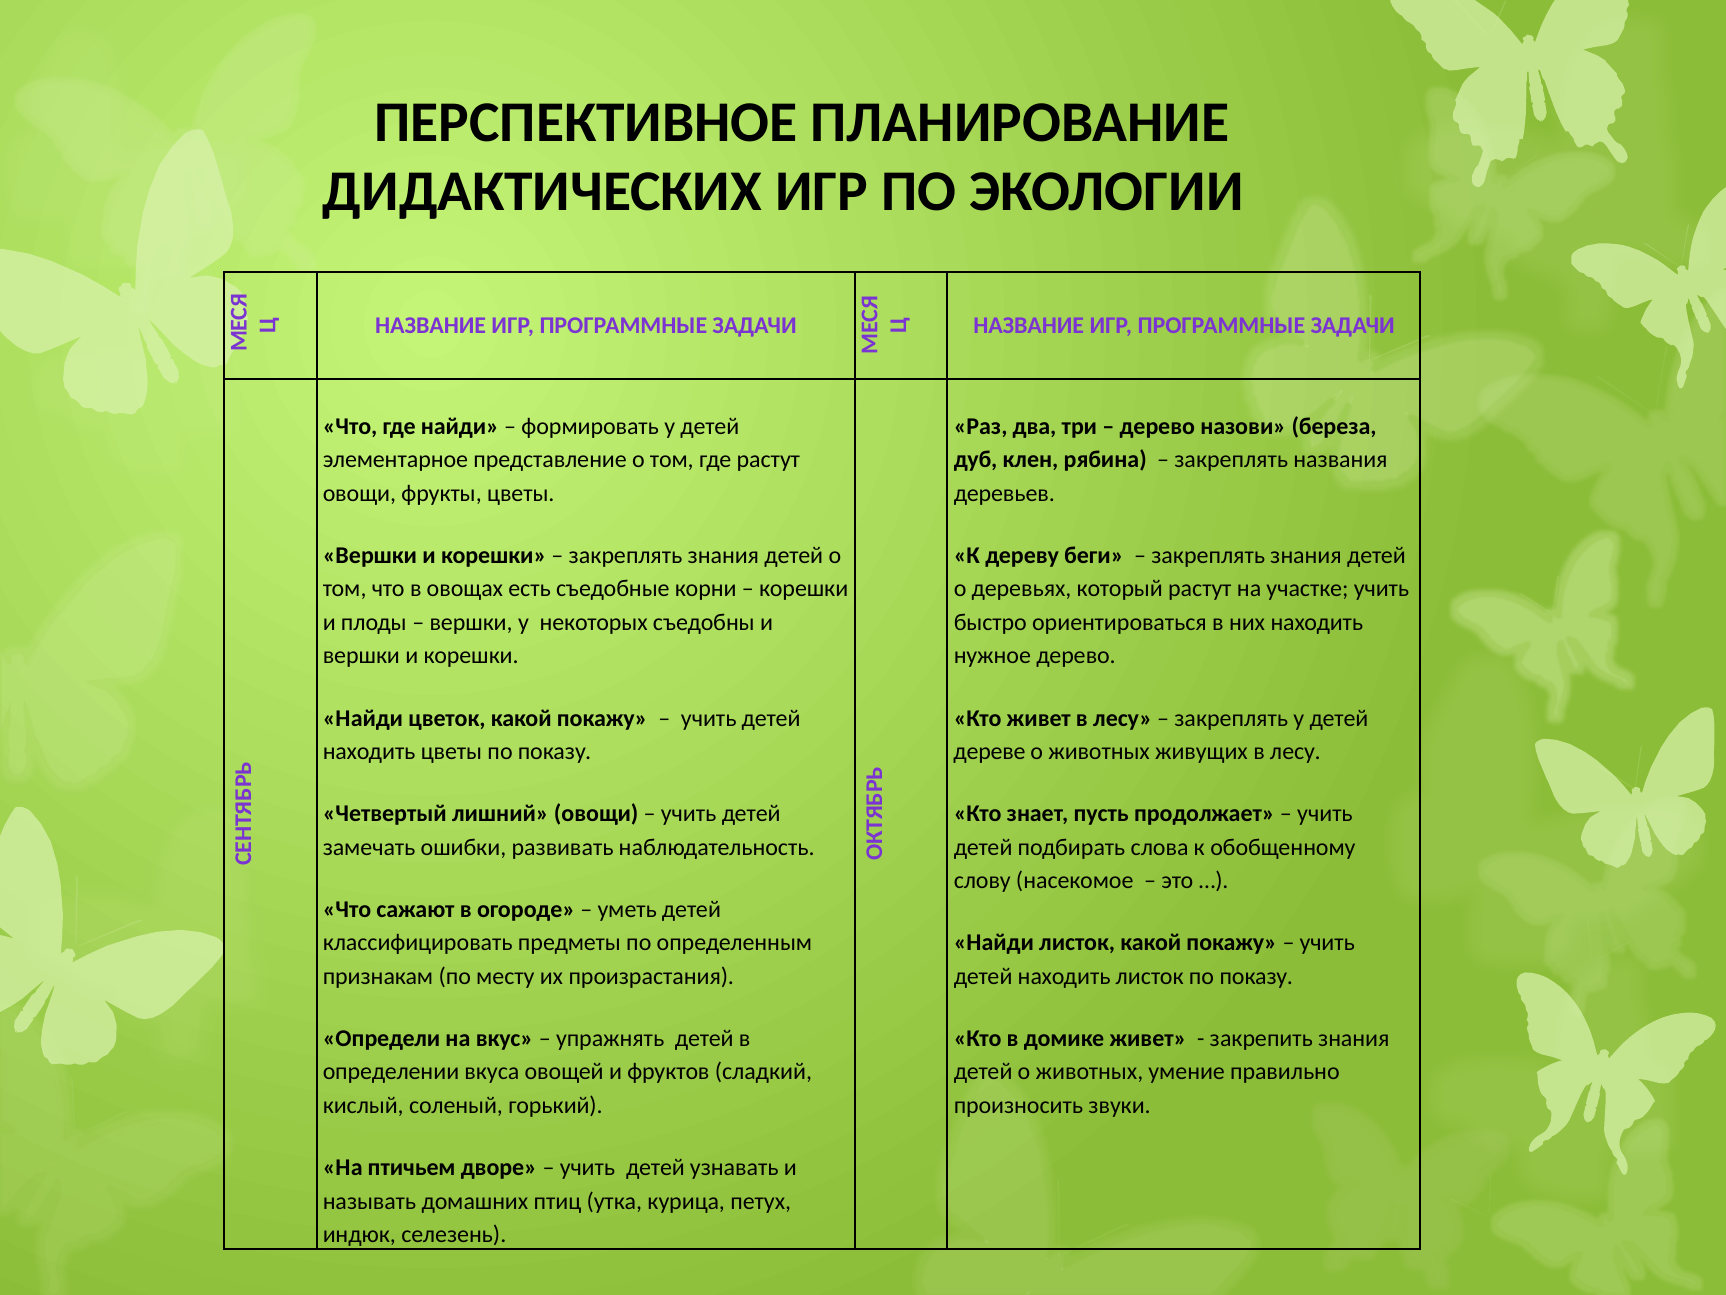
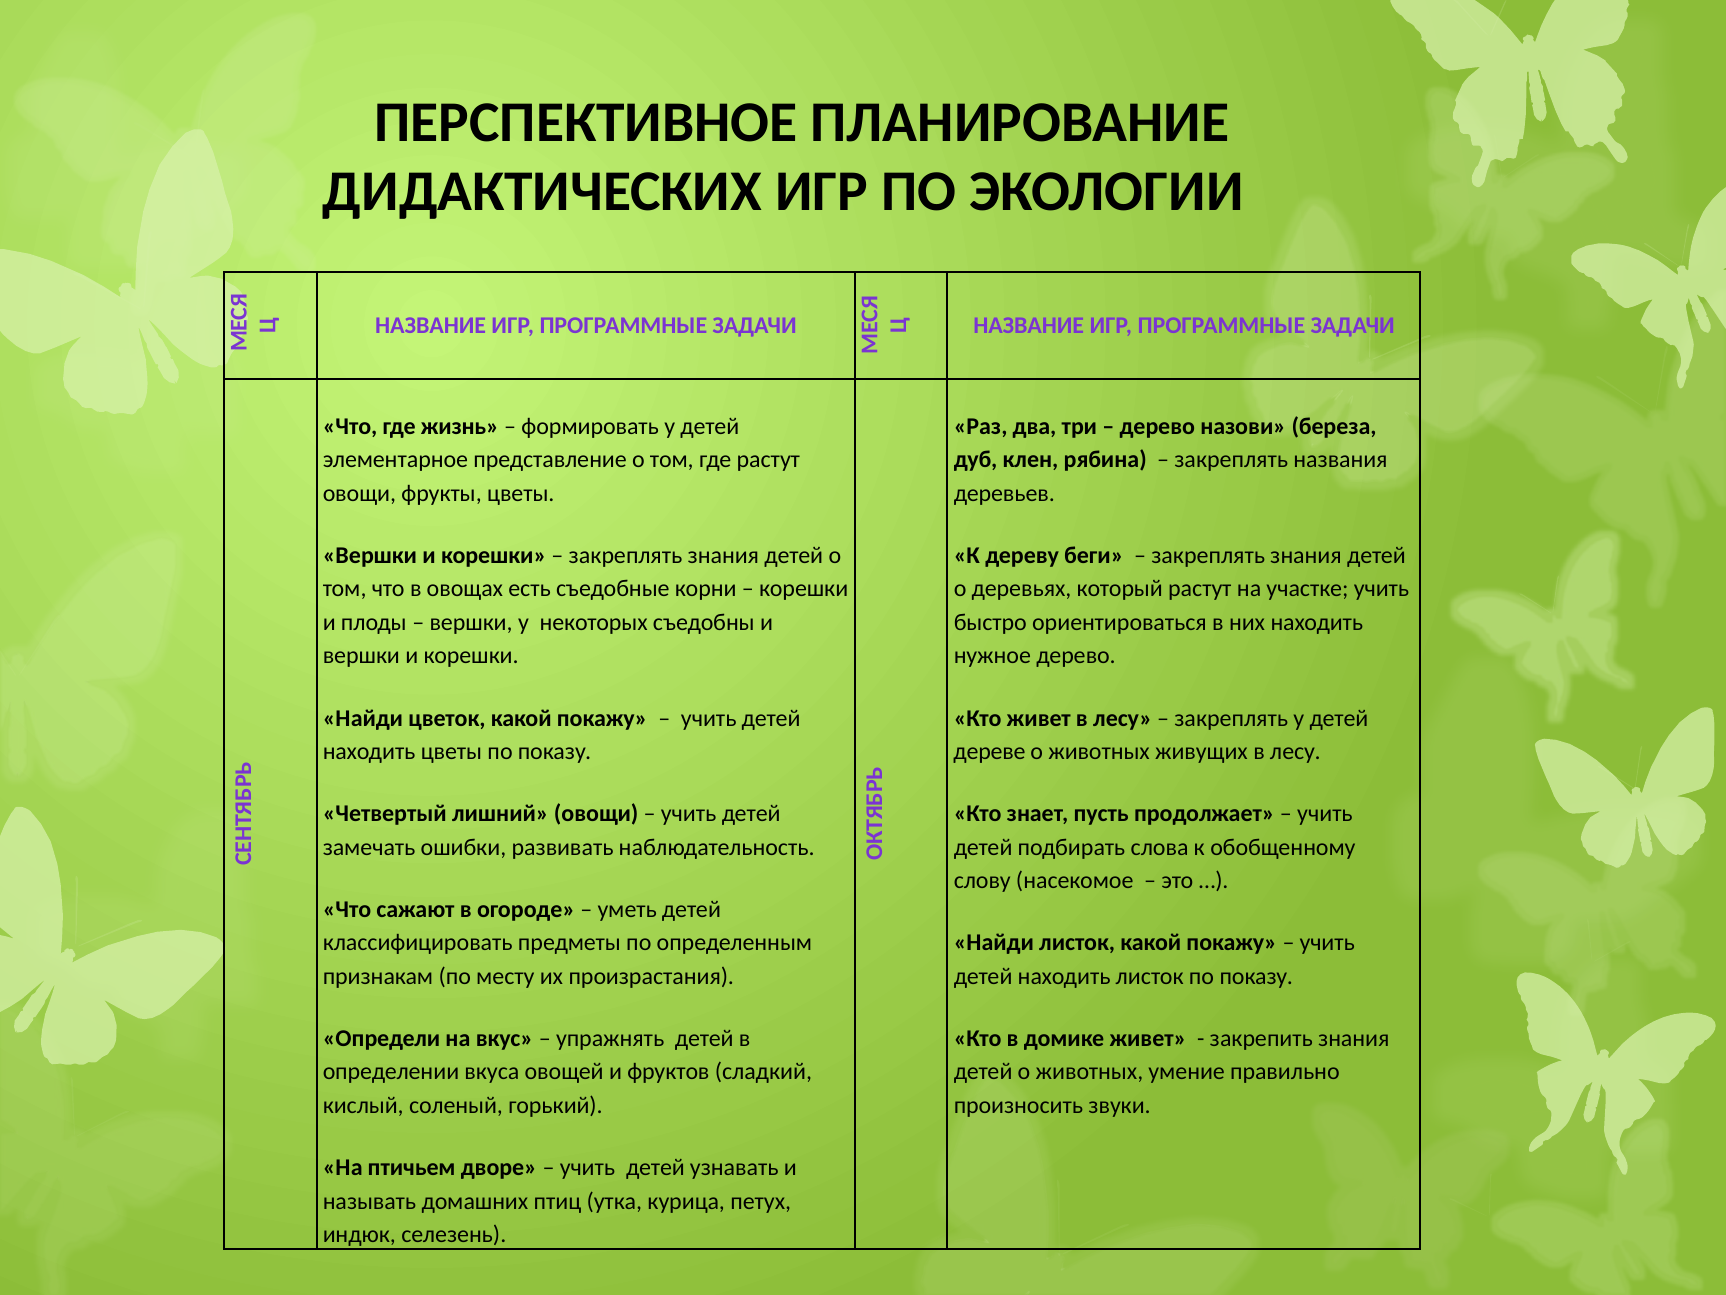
где найди: найди -> жизнь
